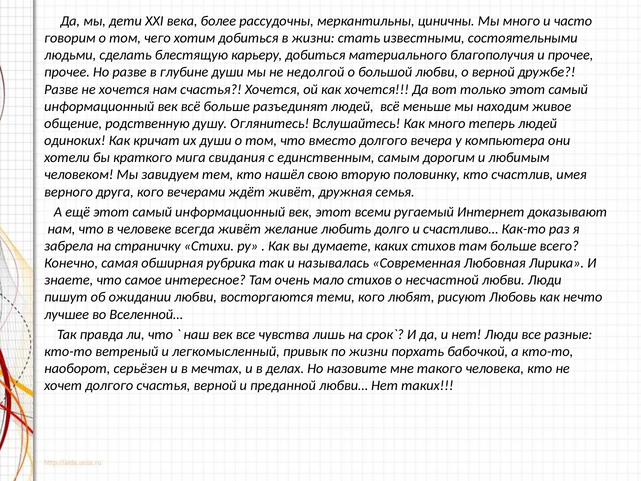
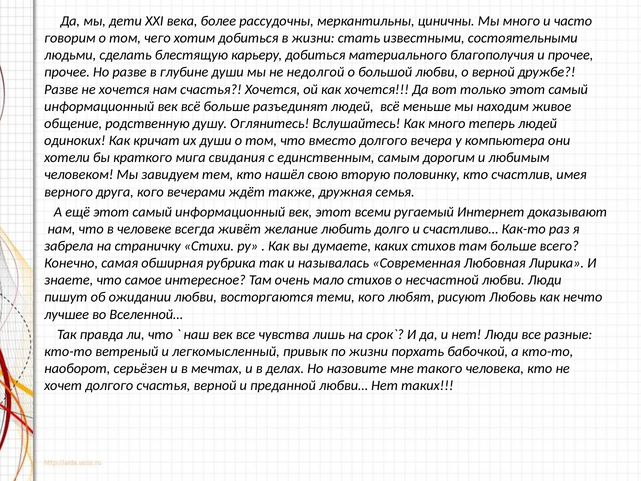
ждёт живёт: живёт -> также
